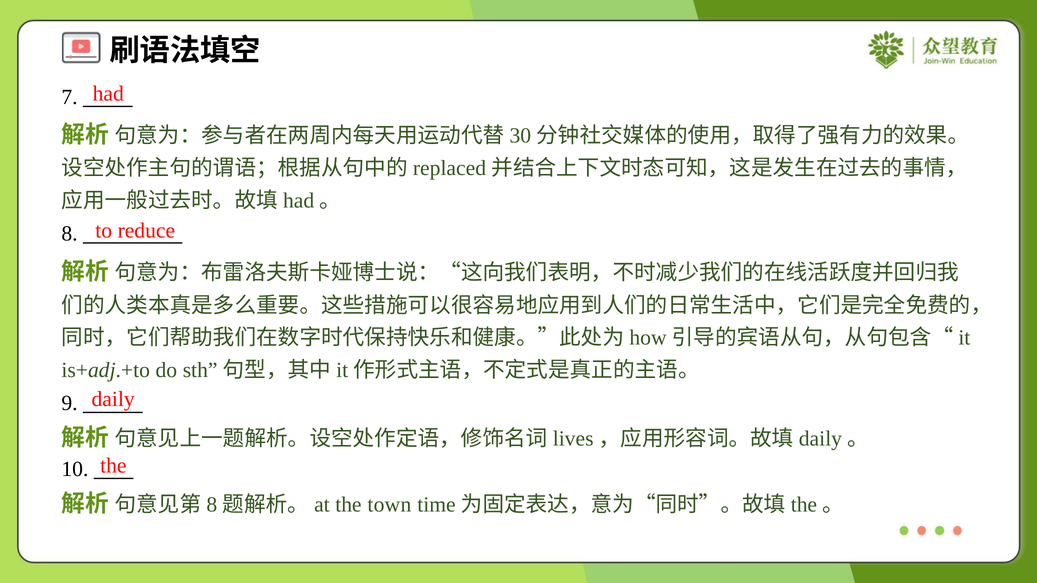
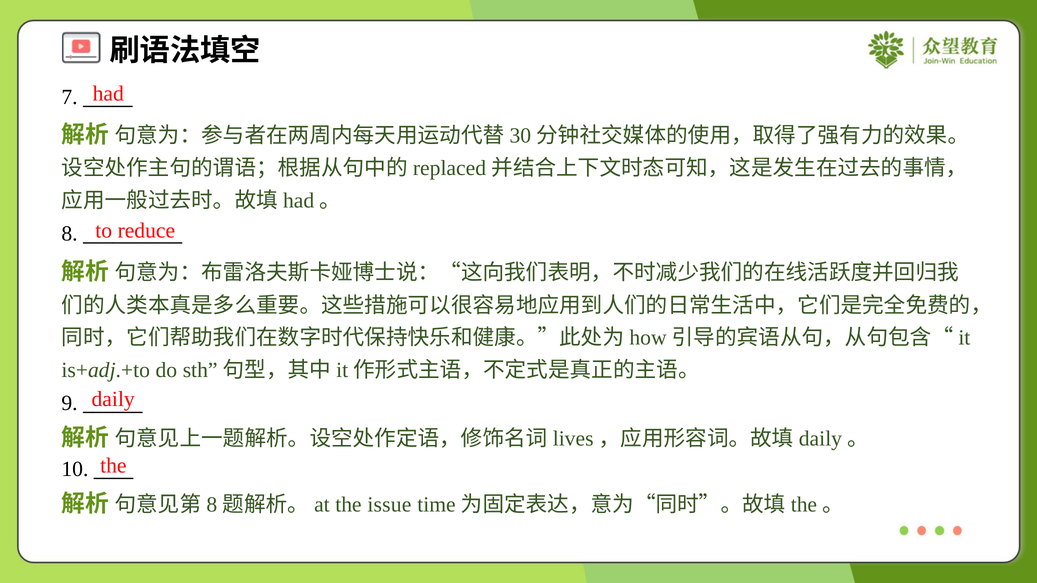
town: town -> issue
